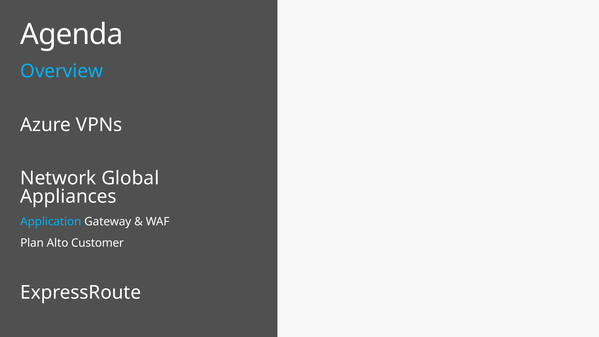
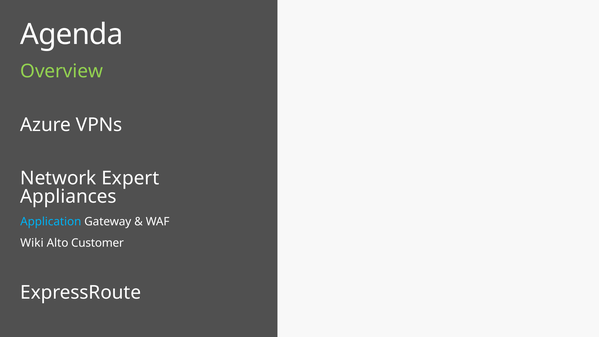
Overview colour: light blue -> light green
Global: Global -> Expert
Plan: Plan -> Wiki
